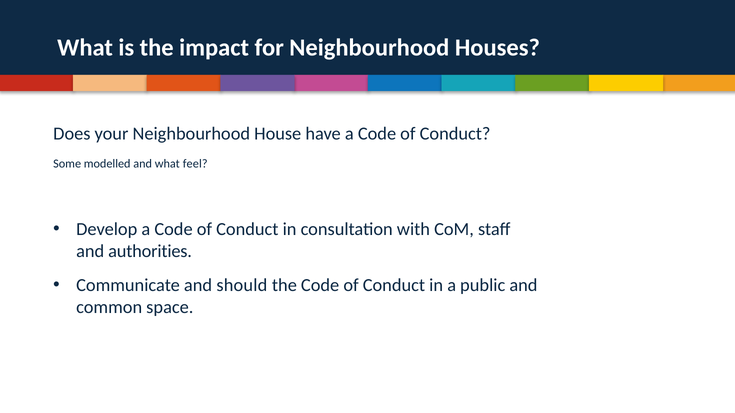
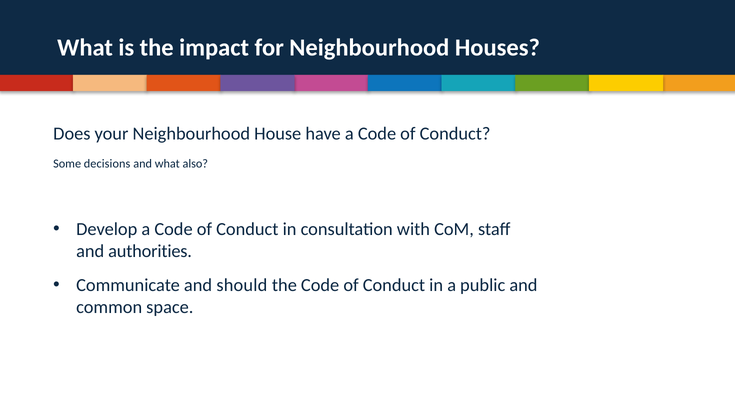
modelled: modelled -> decisions
feel: feel -> also
